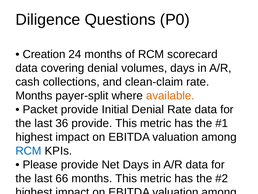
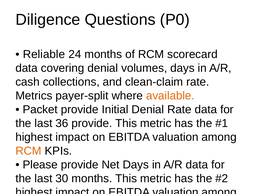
Creation: Creation -> Reliable
Months at (34, 95): Months -> Metrics
RCM at (28, 150) colour: blue -> orange
66: 66 -> 30
